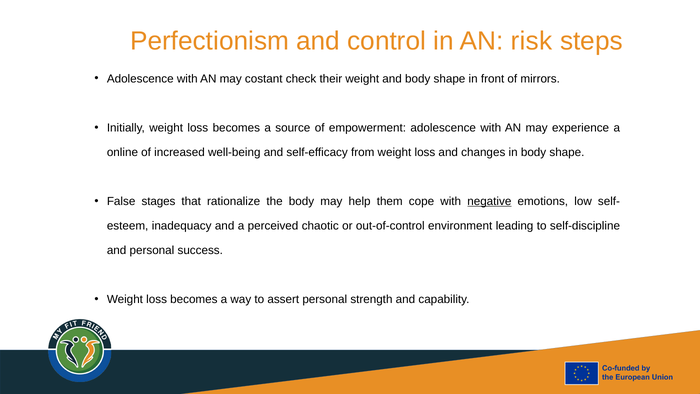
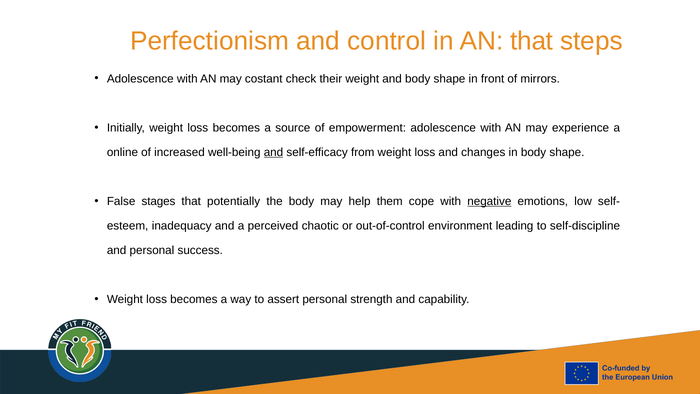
AN risk: risk -> that
and at (273, 152) underline: none -> present
rationalize: rationalize -> potentially
